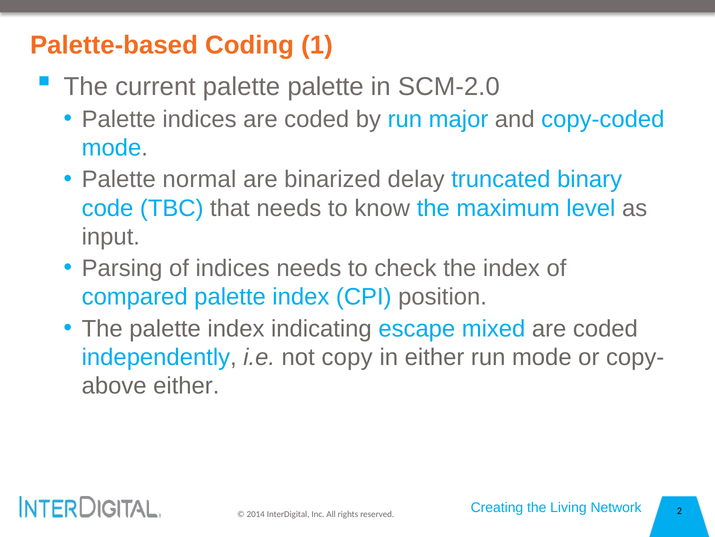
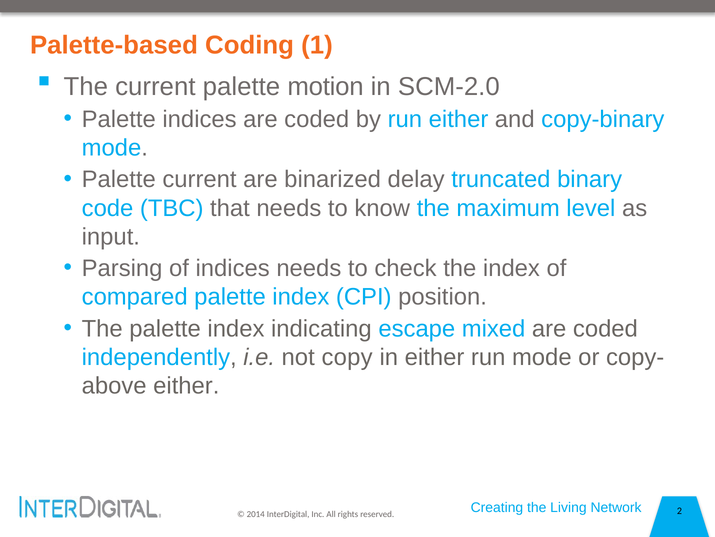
palette palette: palette -> motion
run major: major -> either
copy-coded: copy-coded -> copy-binary
Palette normal: normal -> current
